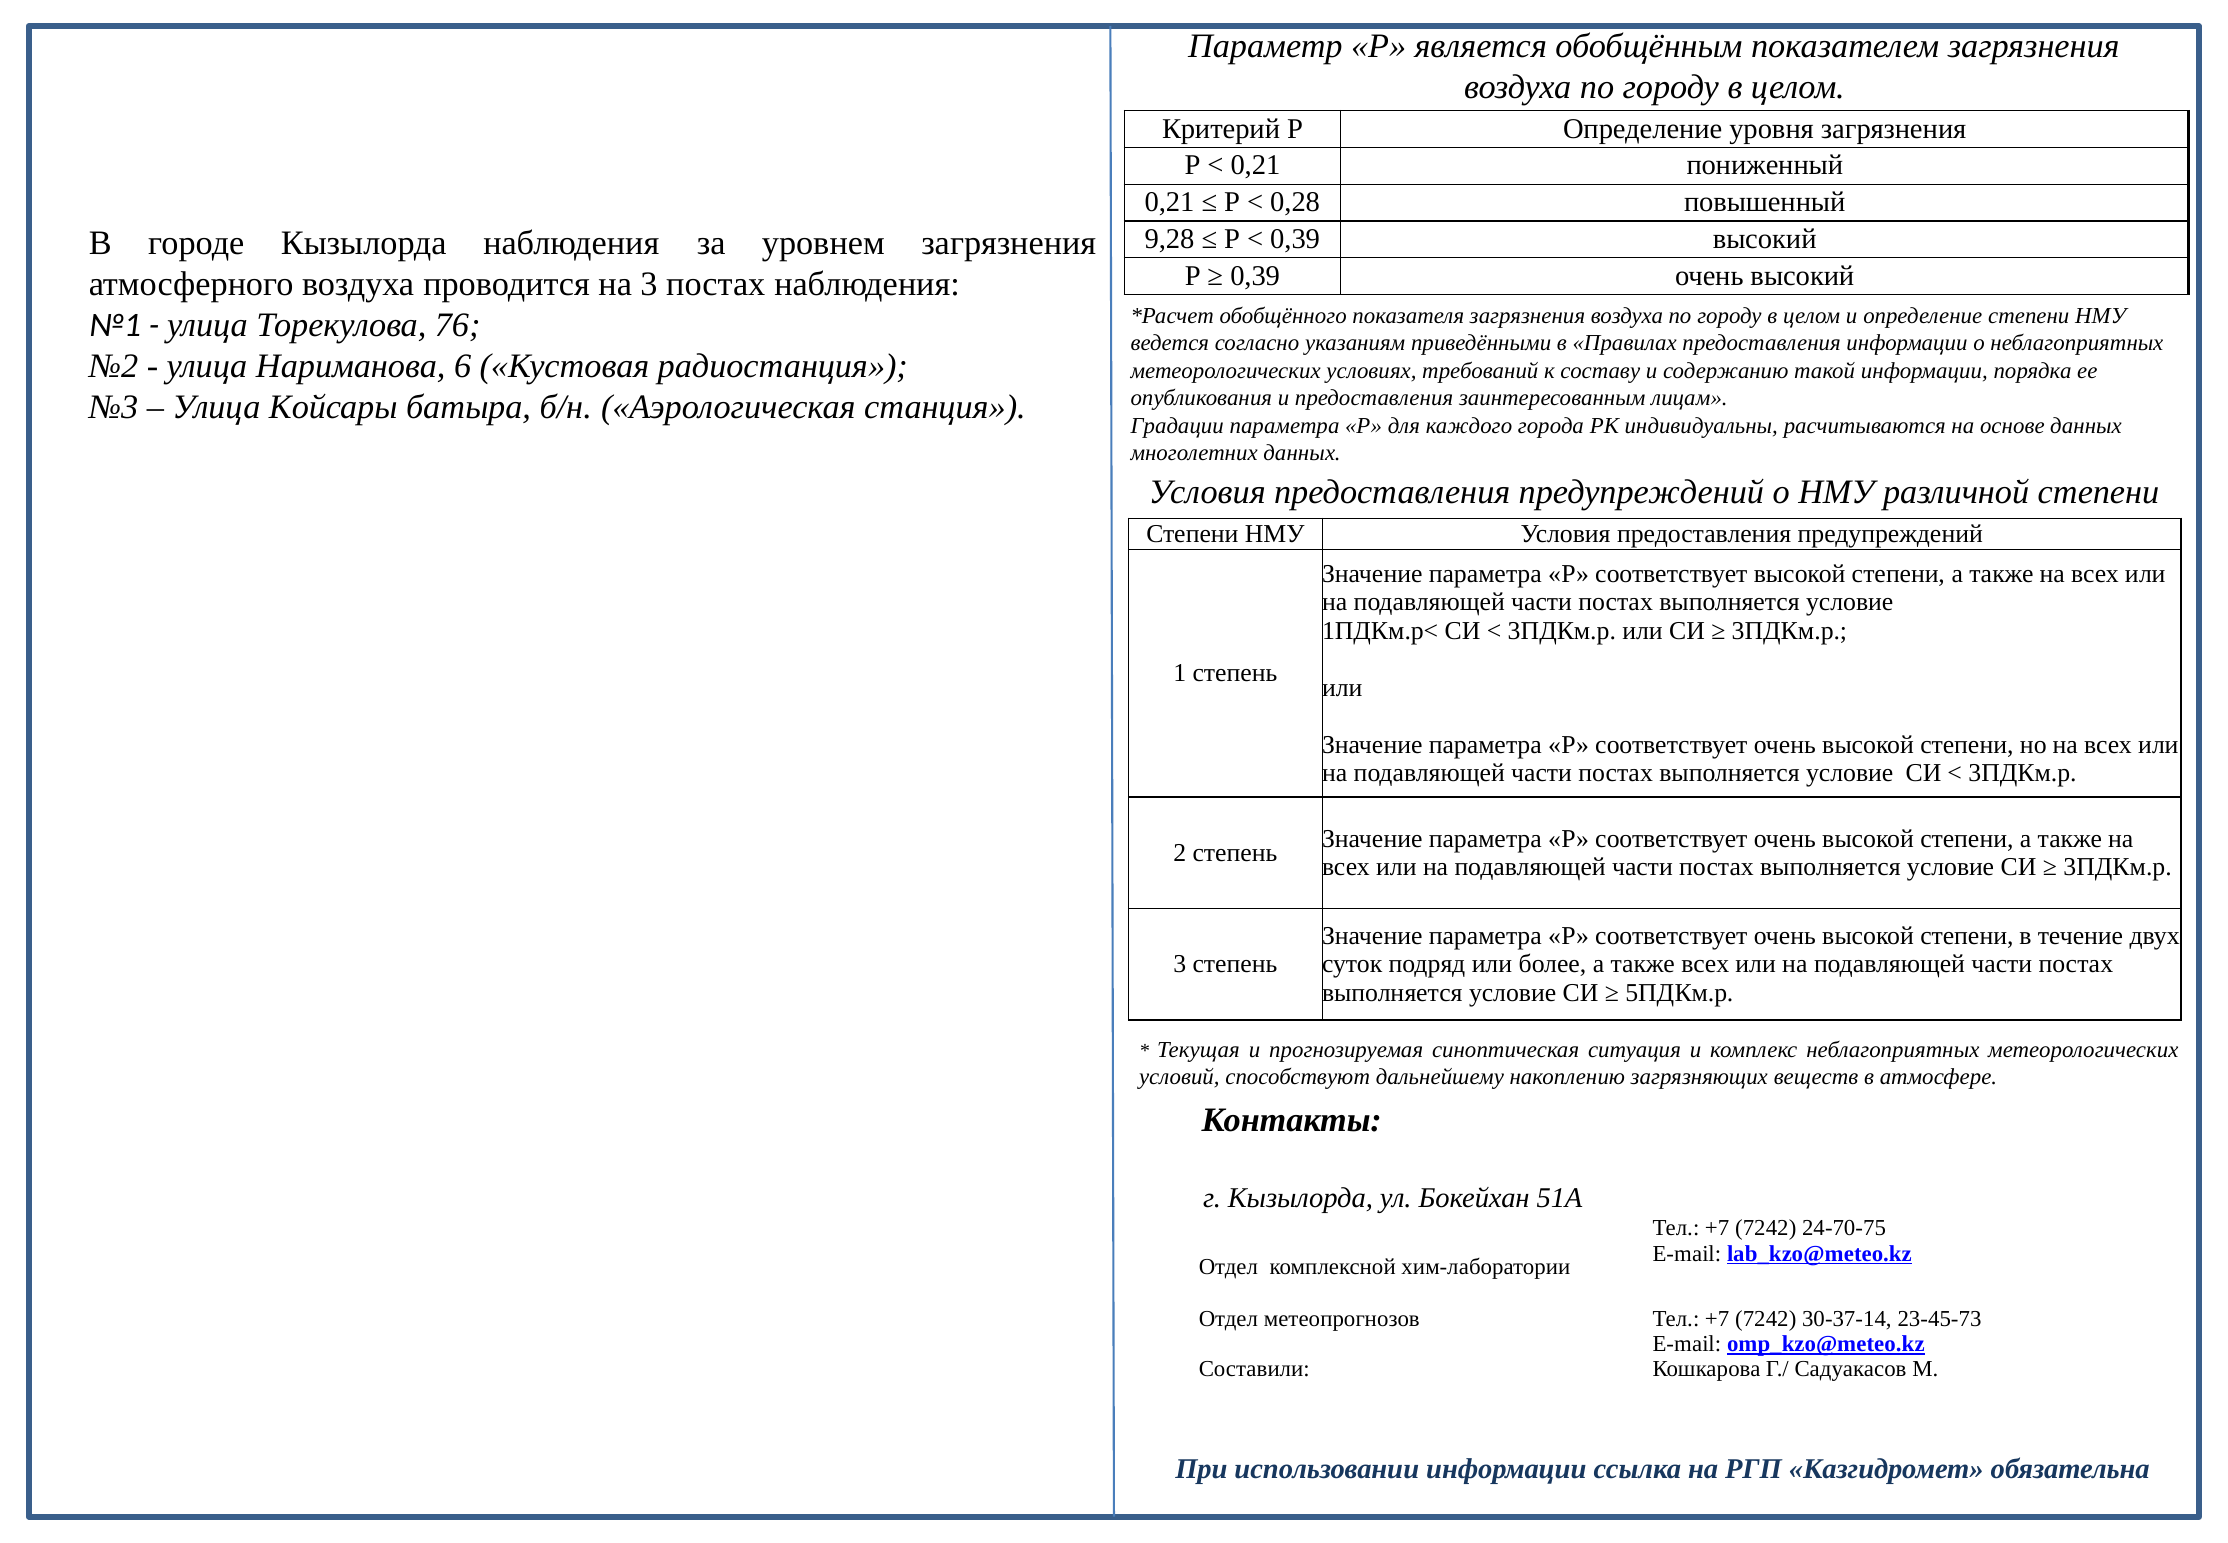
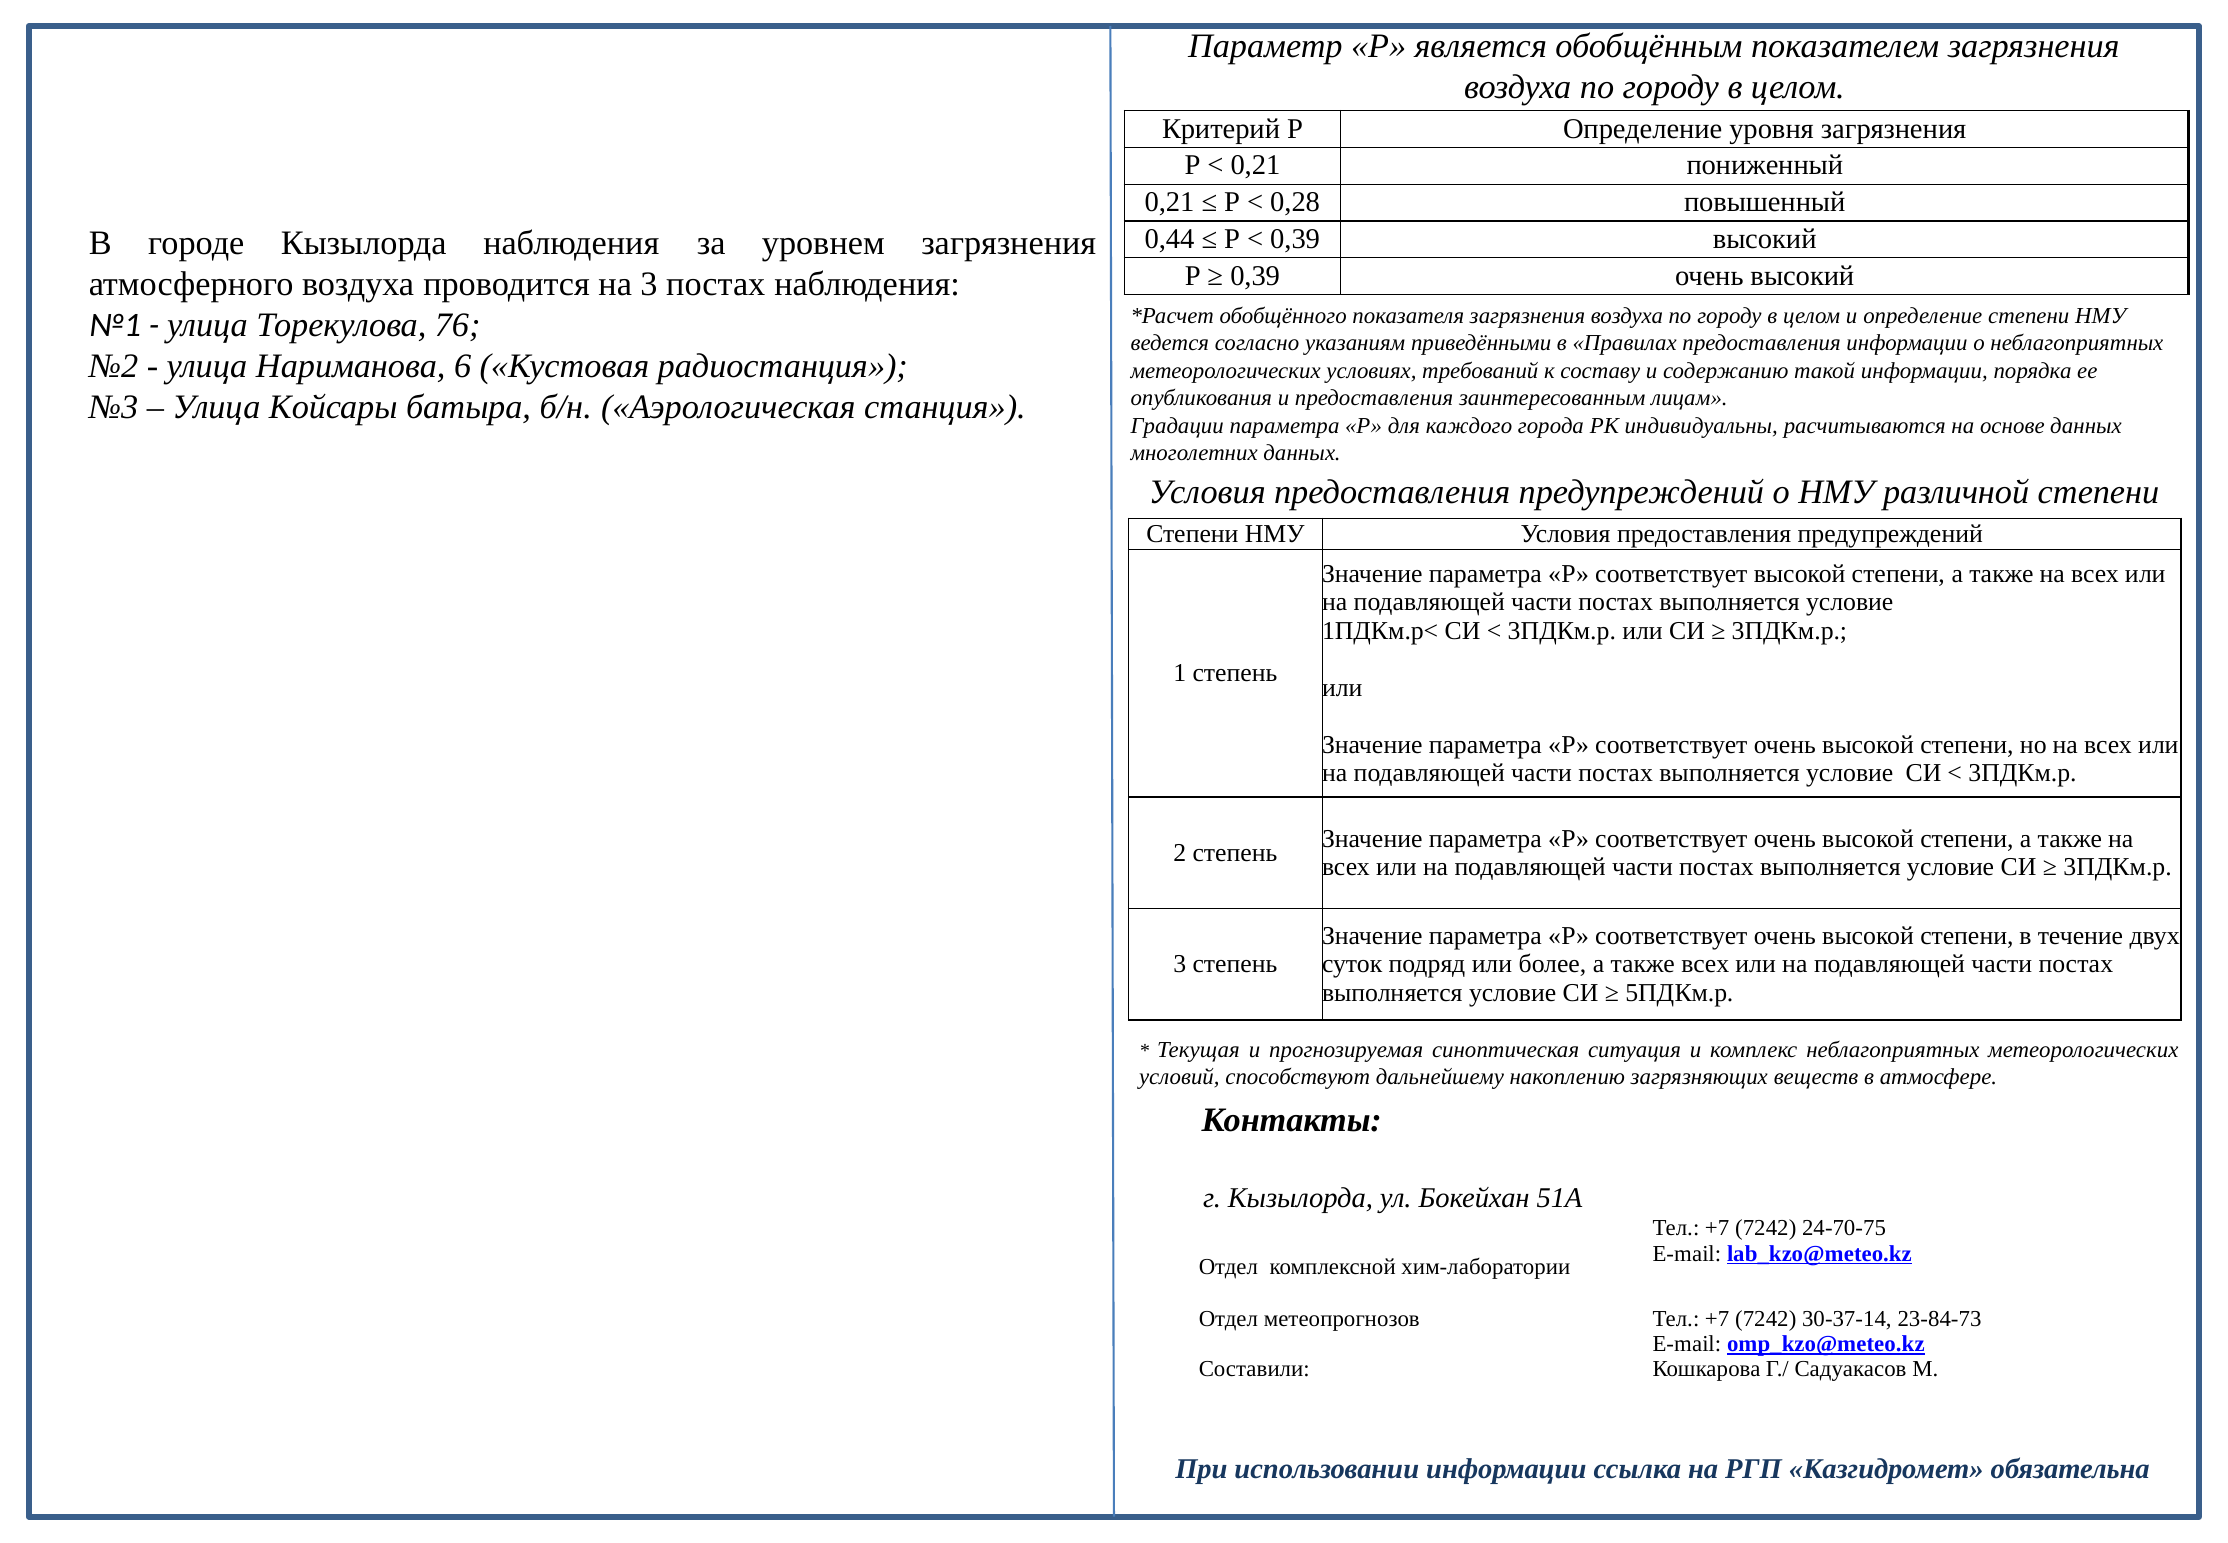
9,28: 9,28 -> 0,44
23-45-73: 23-45-73 -> 23-84-73
